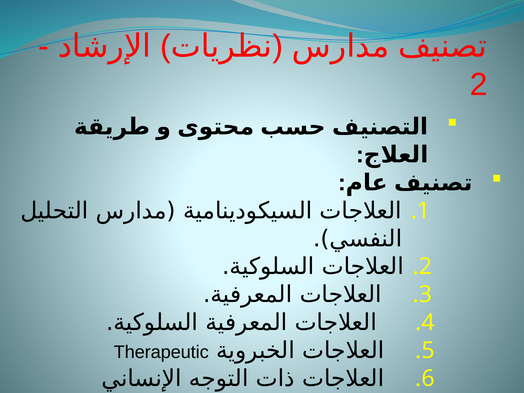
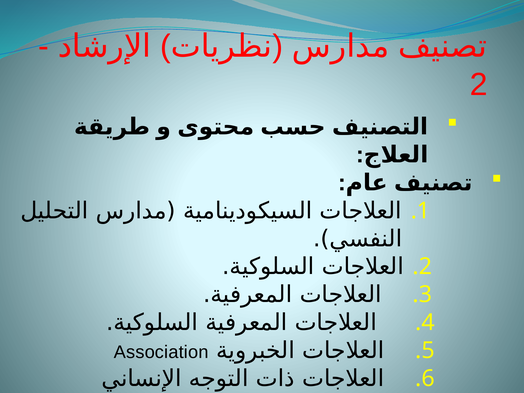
Therapeutic: Therapeutic -> Association
